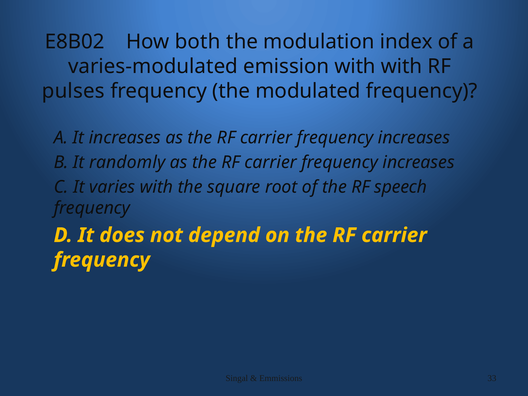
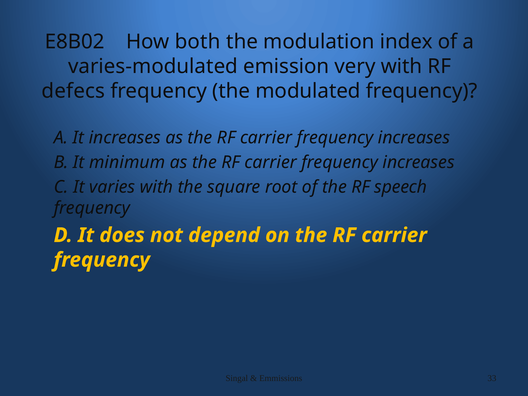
emission with: with -> very
pulses: pulses -> defecs
randomly: randomly -> minimum
